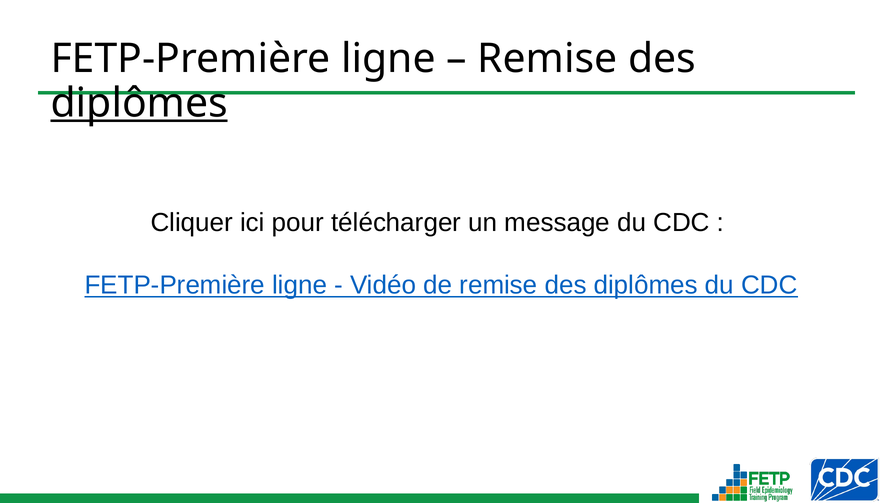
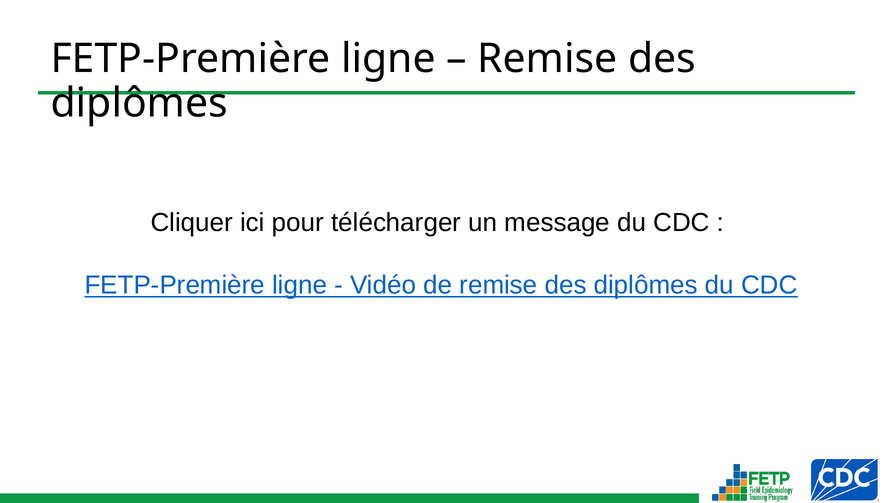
diplômes at (139, 103) underline: present -> none
